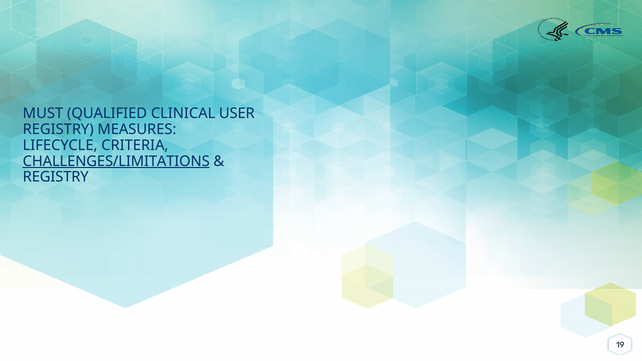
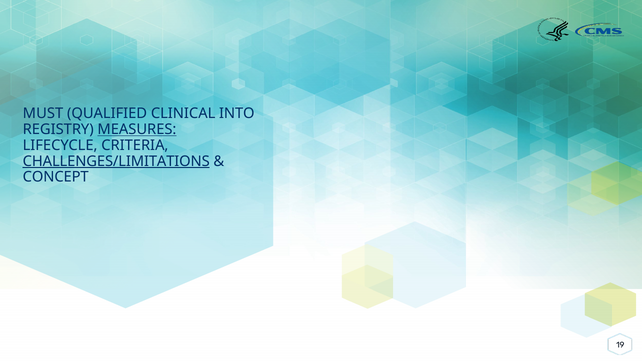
USER: USER -> INTO
MEASURES underline: none -> present
REGISTRY at (56, 177): REGISTRY -> CONCEPT
